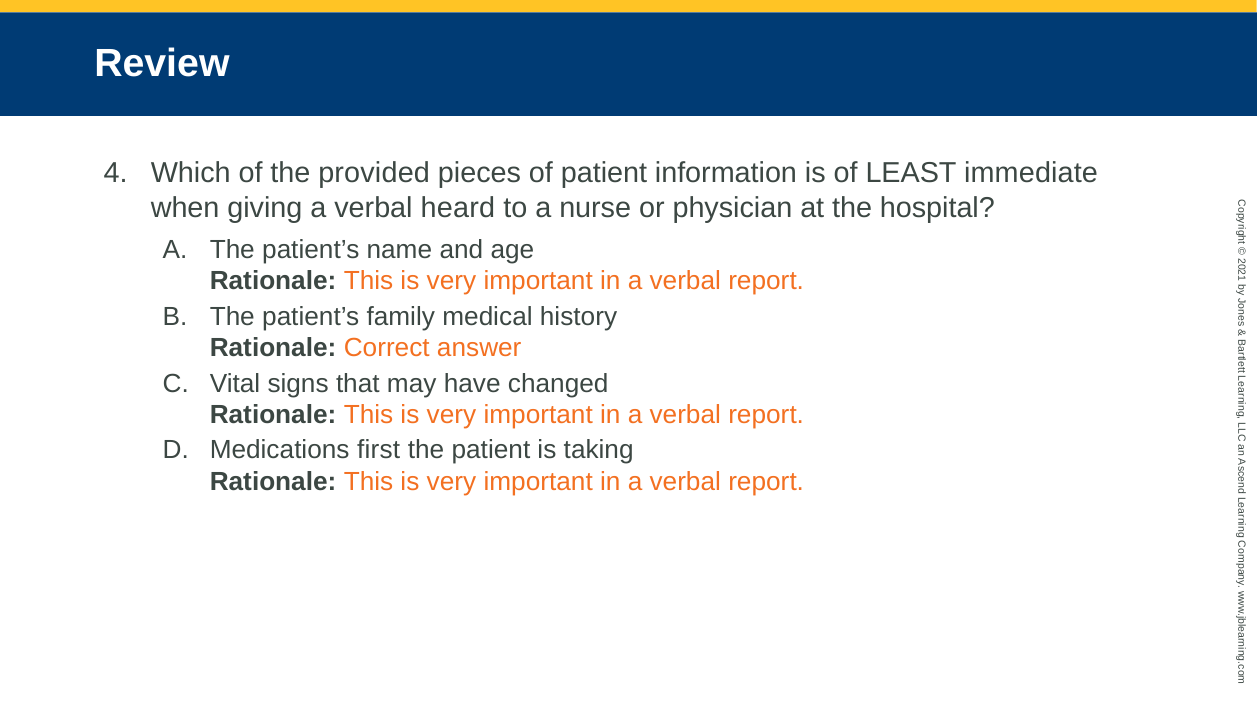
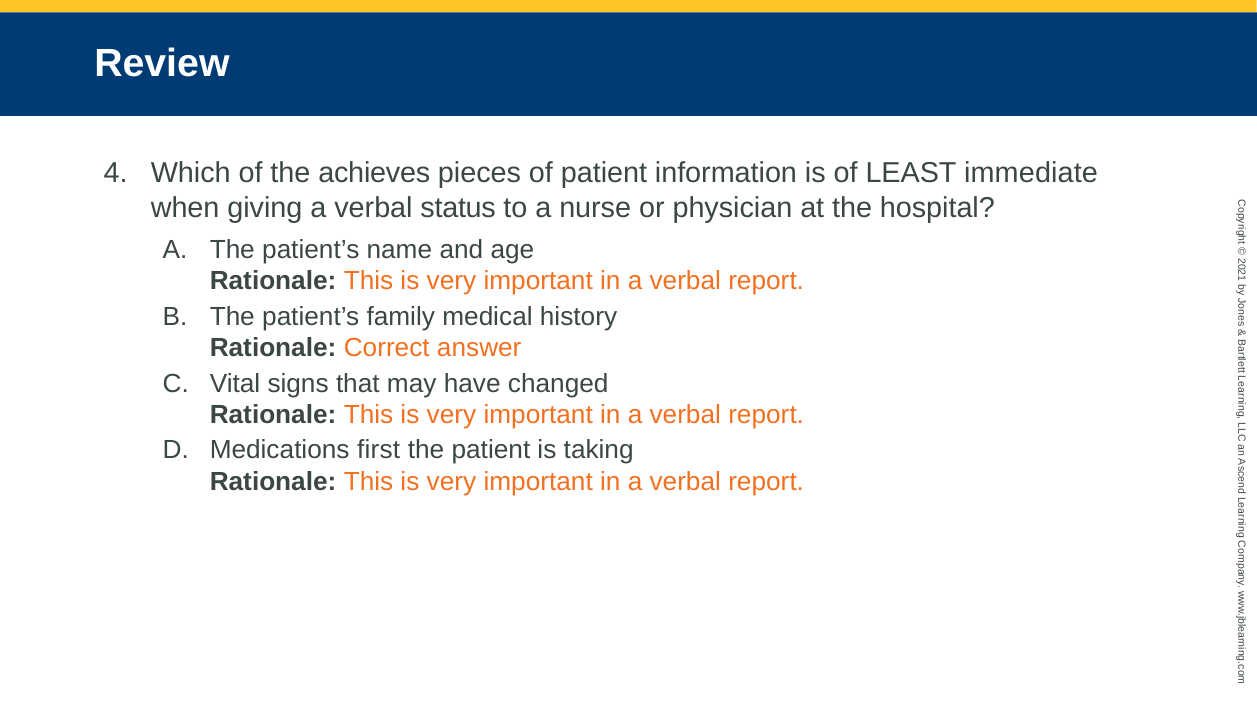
provided: provided -> achieves
heard: heard -> status
